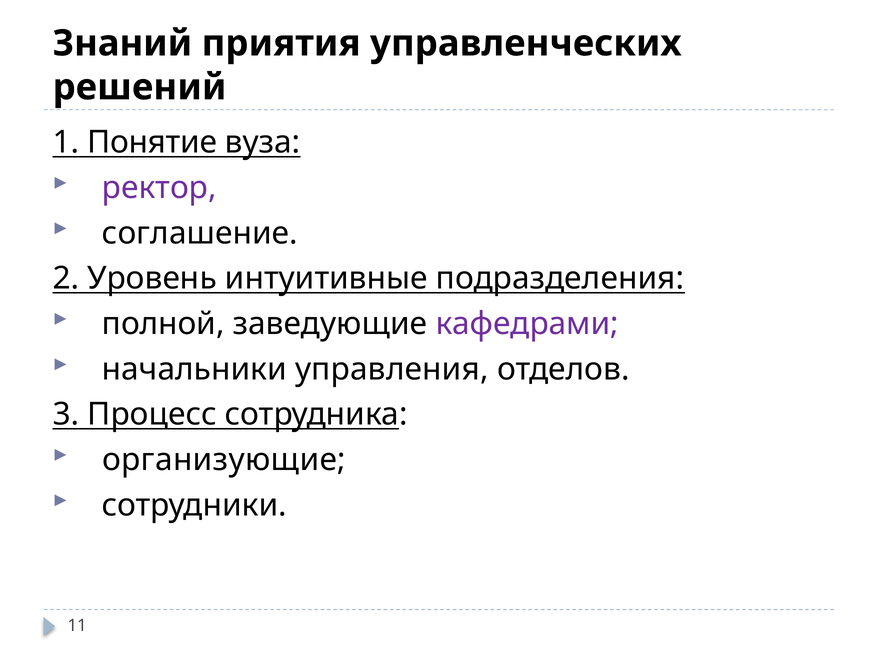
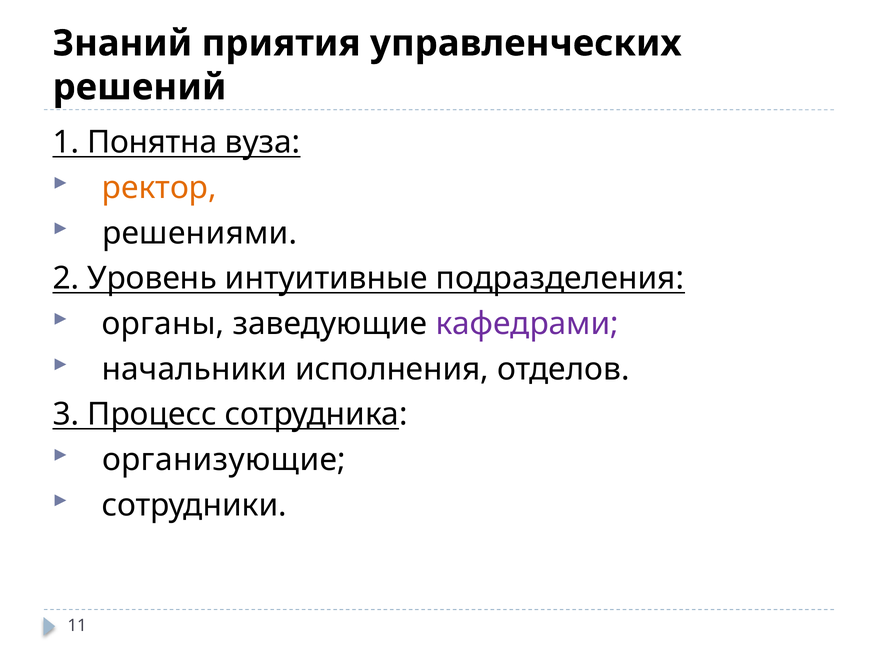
Понятие: Понятие -> Понятна
ректор colour: purple -> orange
соглашение: соглашение -> решениями
полной: полной -> органы
управления: управления -> исполнения
